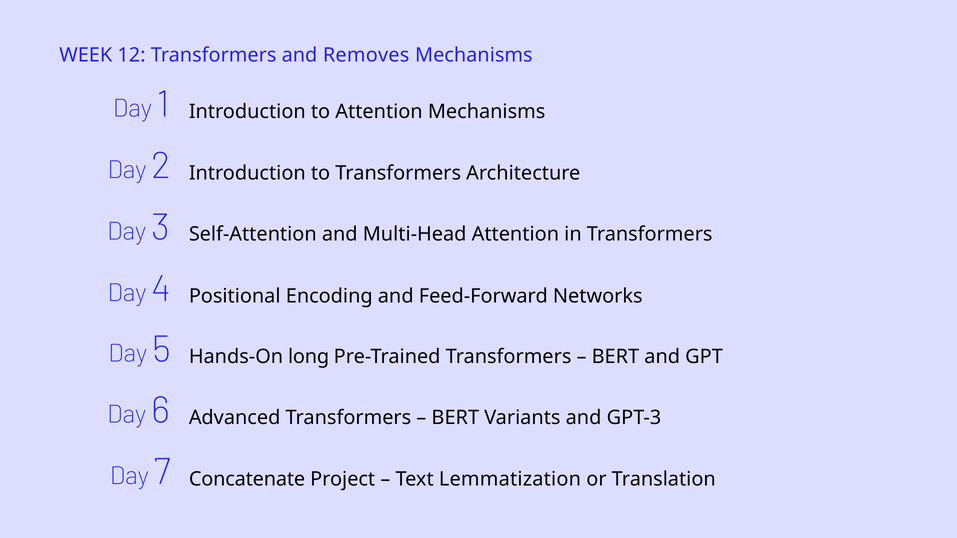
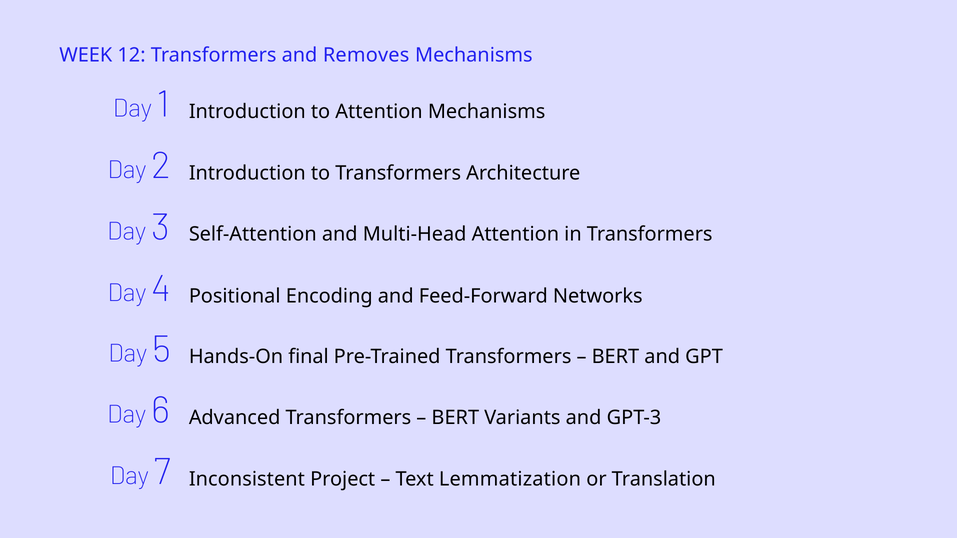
long: long -> final
Concatenate: Concatenate -> Inconsistent
